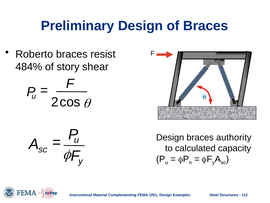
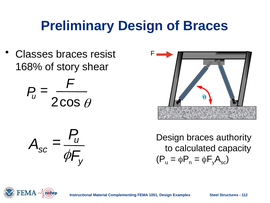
Roberto: Roberto -> Classes
484%: 484% -> 168%
